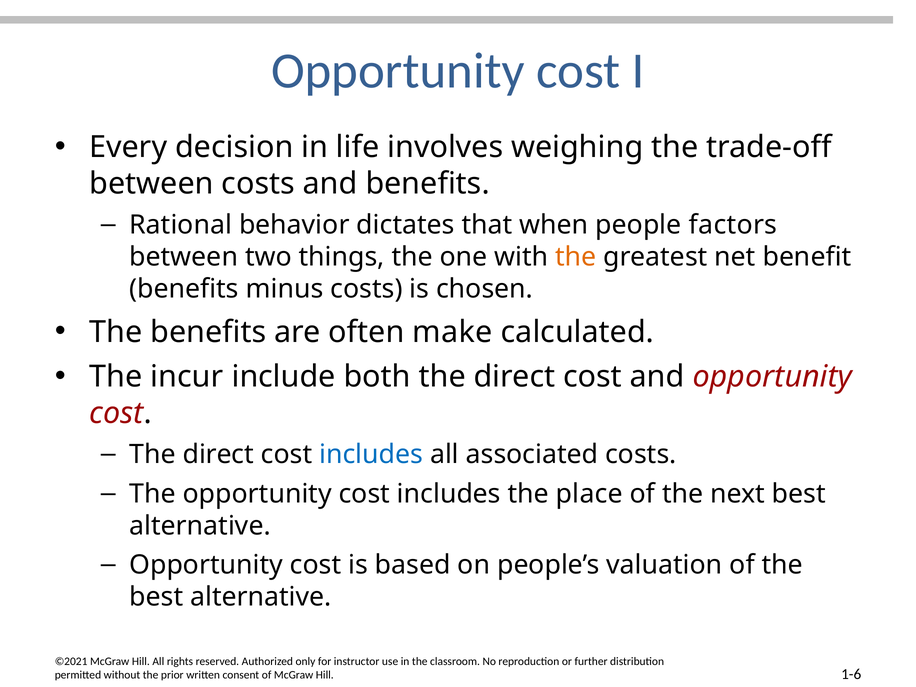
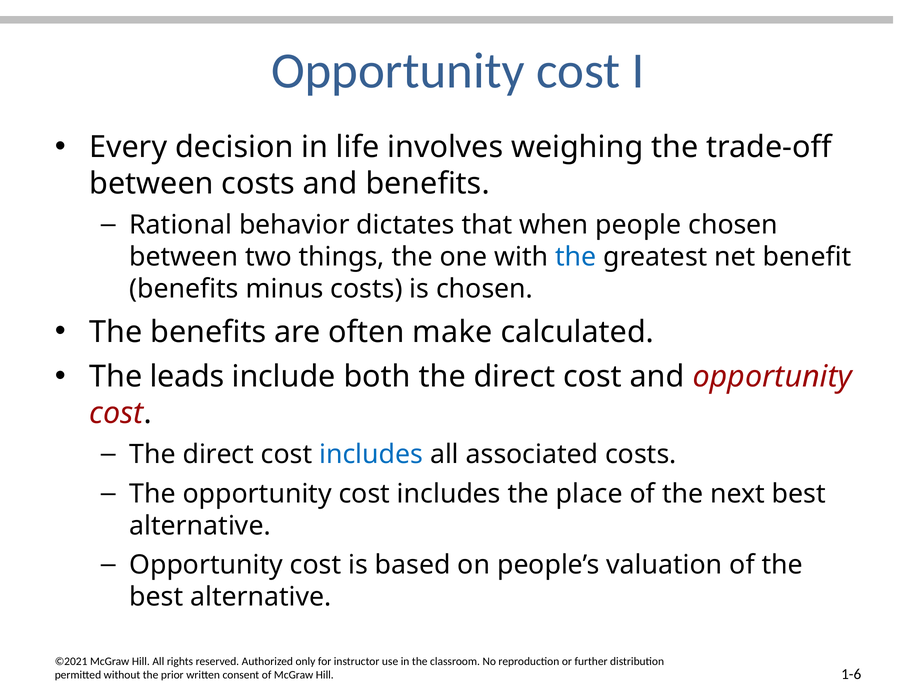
people factors: factors -> chosen
the at (576, 257) colour: orange -> blue
incur: incur -> leads
